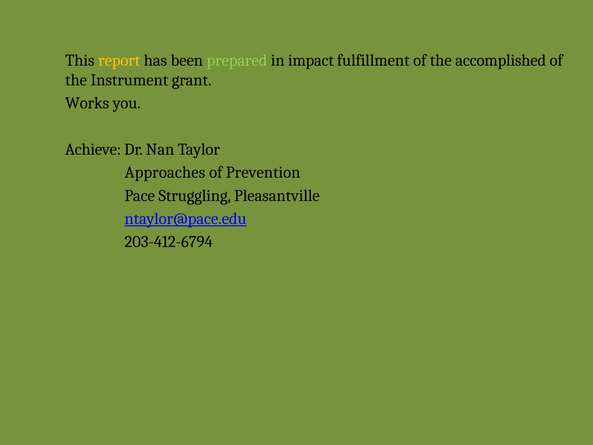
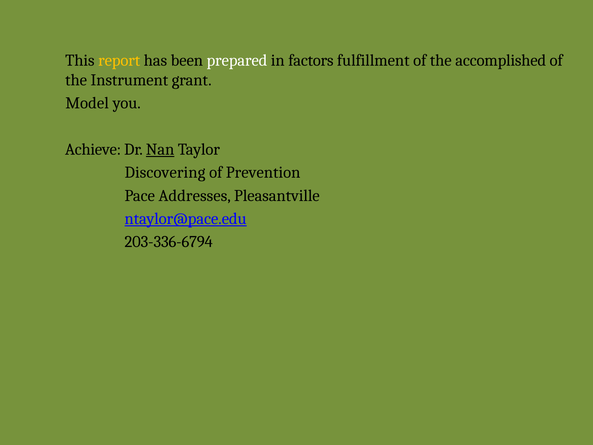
prepared colour: light green -> white
impact: impact -> factors
Works: Works -> Model
Nan underline: none -> present
Approaches: Approaches -> Discovering
Struggling: Struggling -> Addresses
203-412-6794: 203-412-6794 -> 203-336-6794
